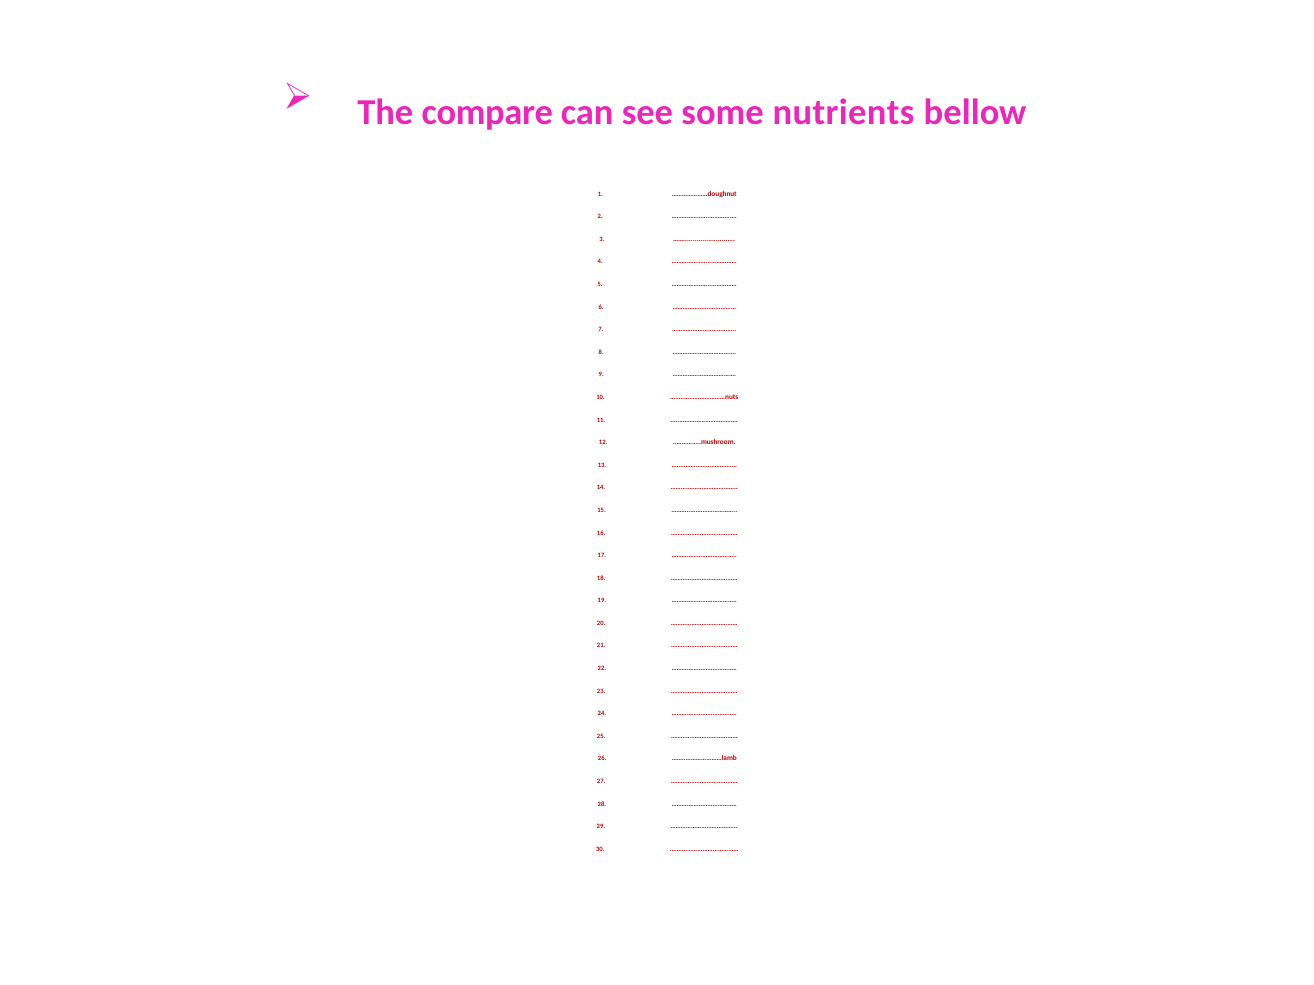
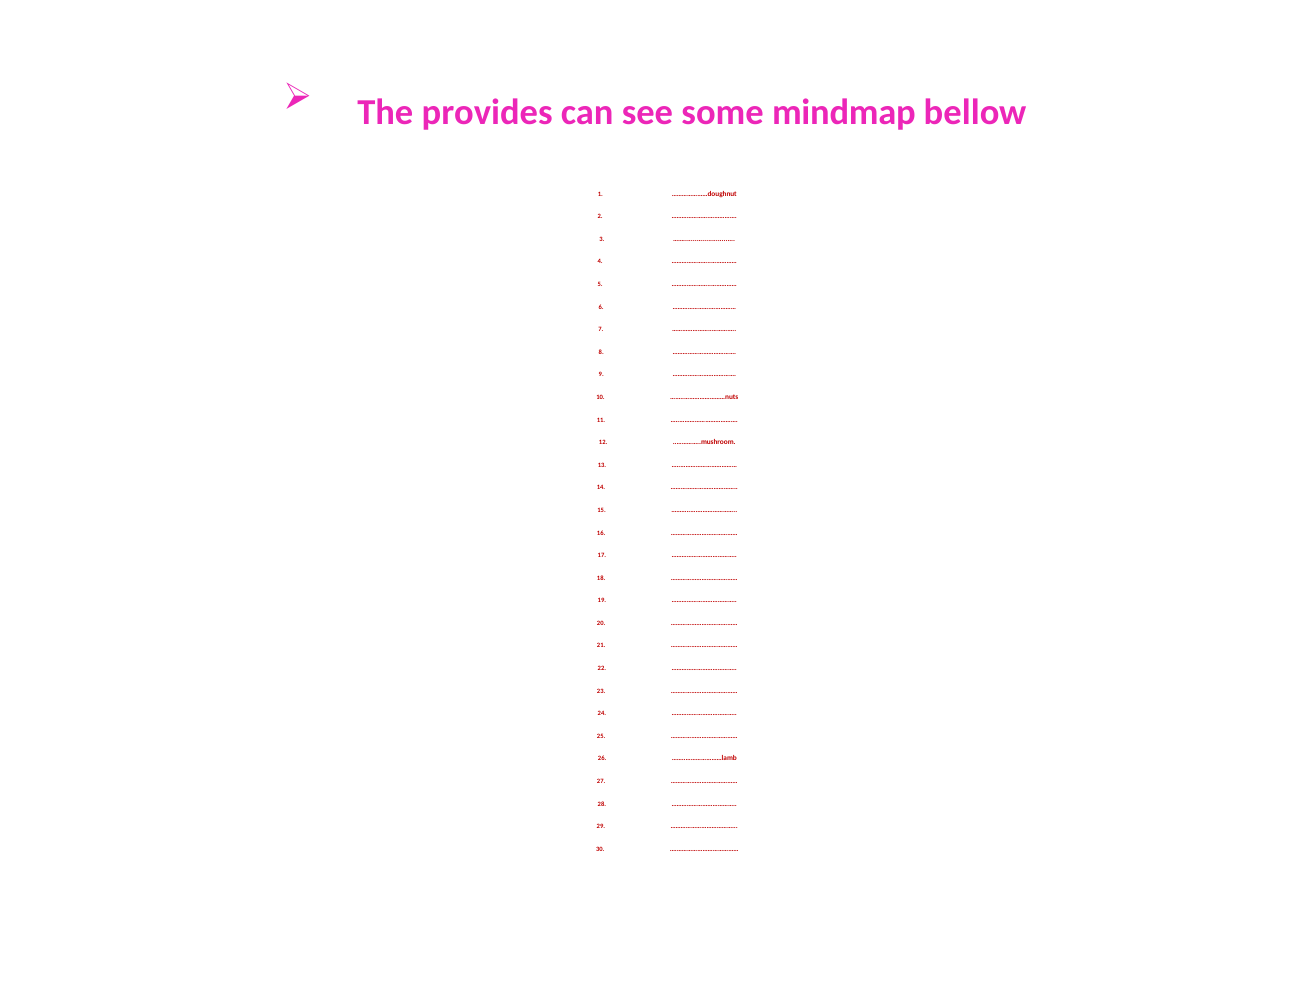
compare: compare -> provides
nutrients: nutrients -> mindmap
